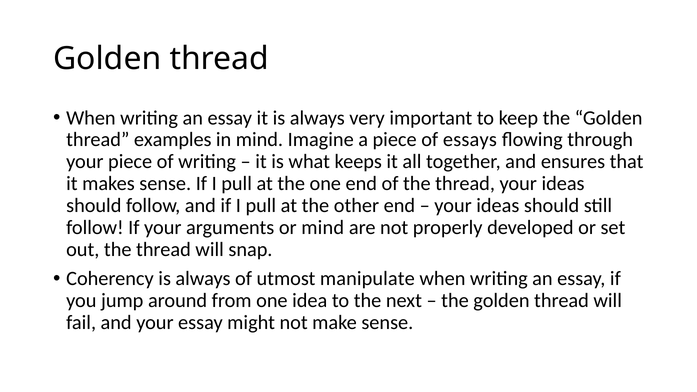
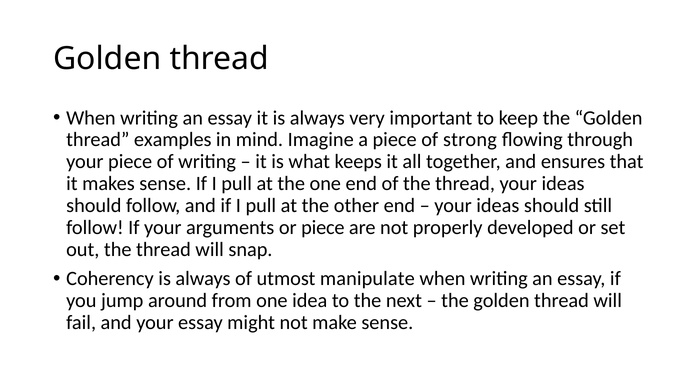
essays: essays -> strong
or mind: mind -> piece
